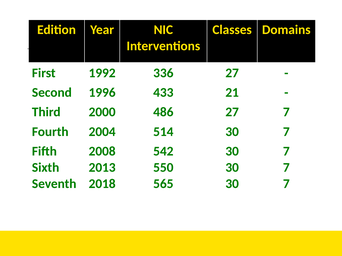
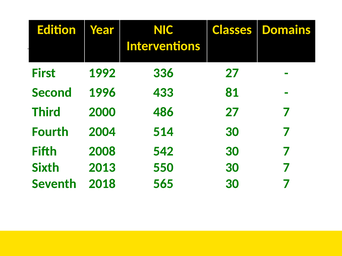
21: 21 -> 81
